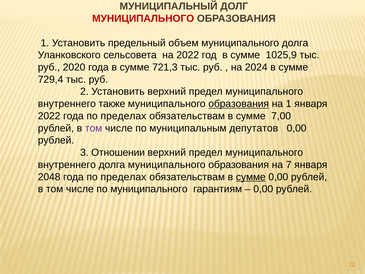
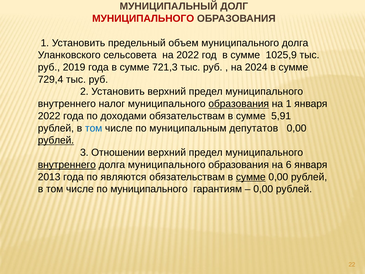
2020: 2020 -> 2019
также: также -> налог
2022 года по пределах: пределах -> доходами
7,00: 7,00 -> 5,91
том at (94, 128) colour: purple -> blue
рублей at (56, 140) underline: none -> present
внутреннего at (67, 165) underline: none -> present
7: 7 -> 6
2048: 2048 -> 2013
пределах at (123, 177): пределах -> являются
